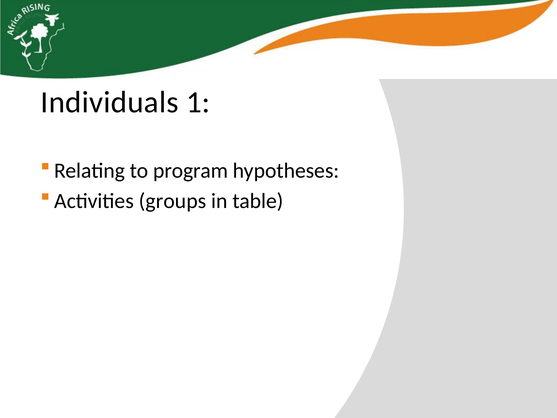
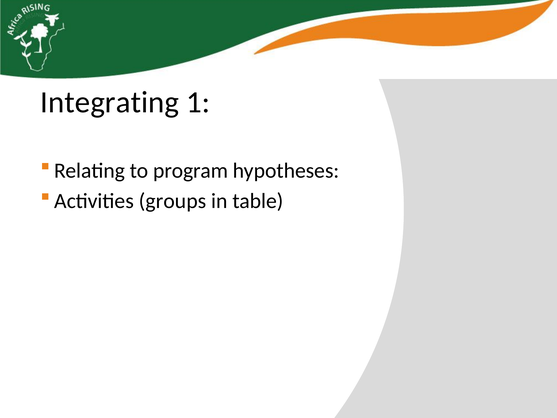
Individuals: Individuals -> Integrating
